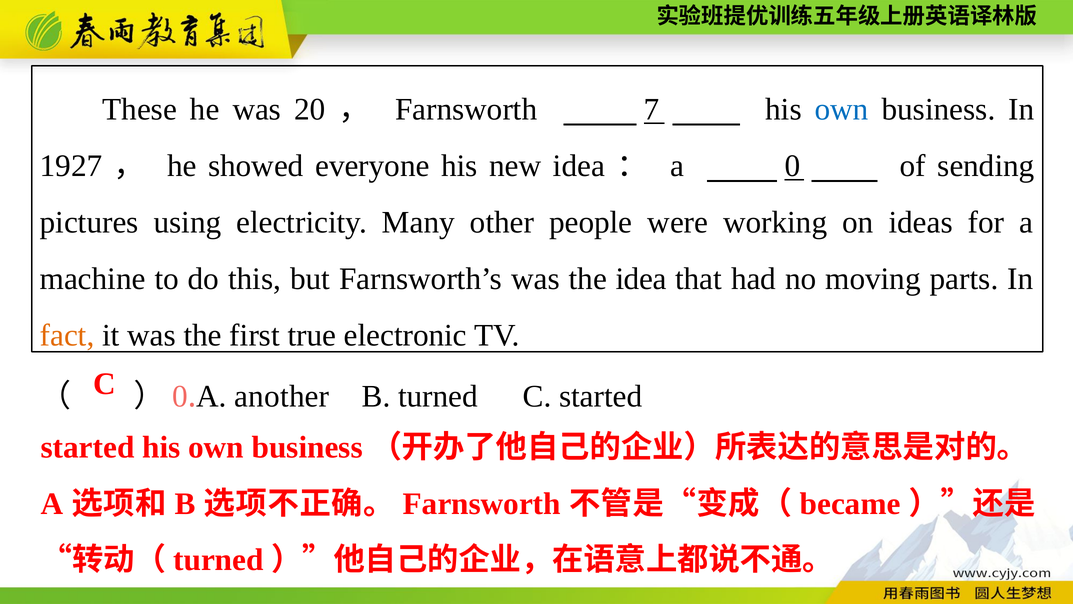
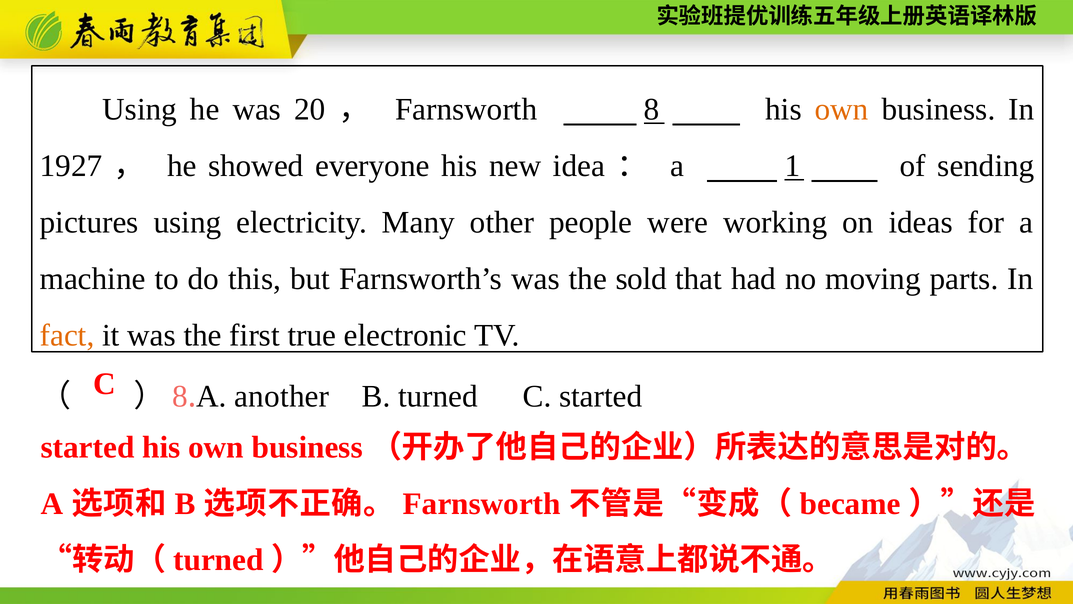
These at (140, 109): These -> Using
Farnsworth 7: 7 -> 8
own at (842, 109) colour: blue -> orange
a 0: 0 -> 1
the idea: idea -> sold
0 at (180, 396): 0 -> 8
